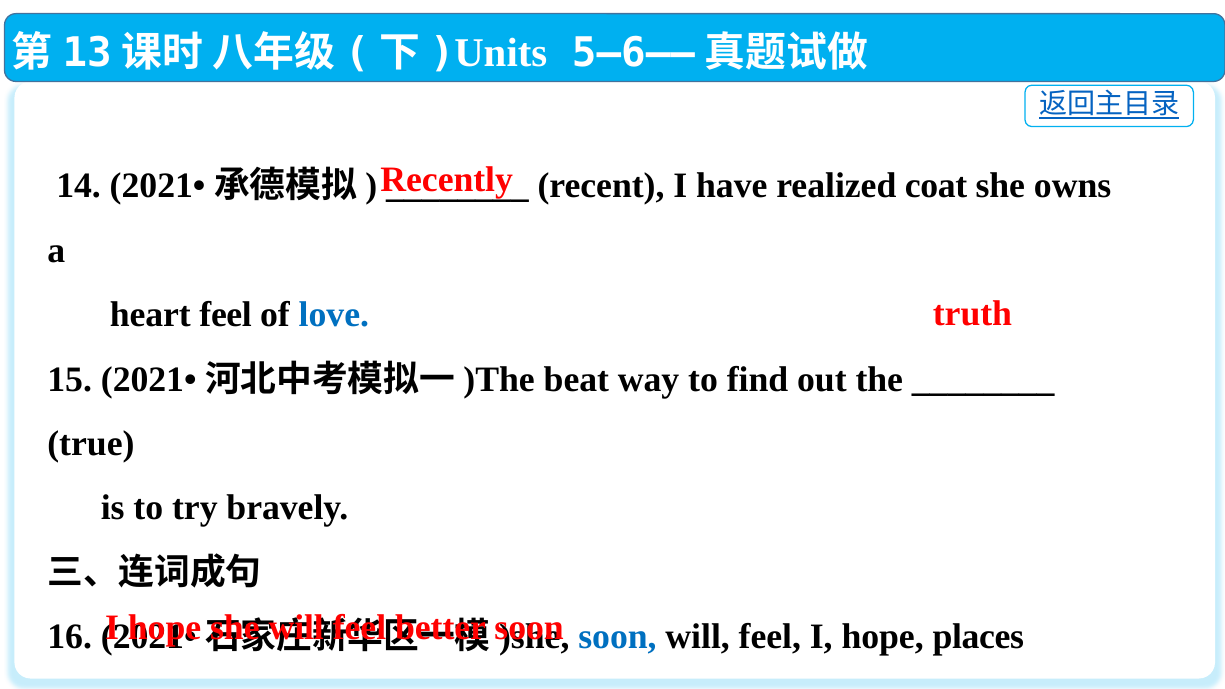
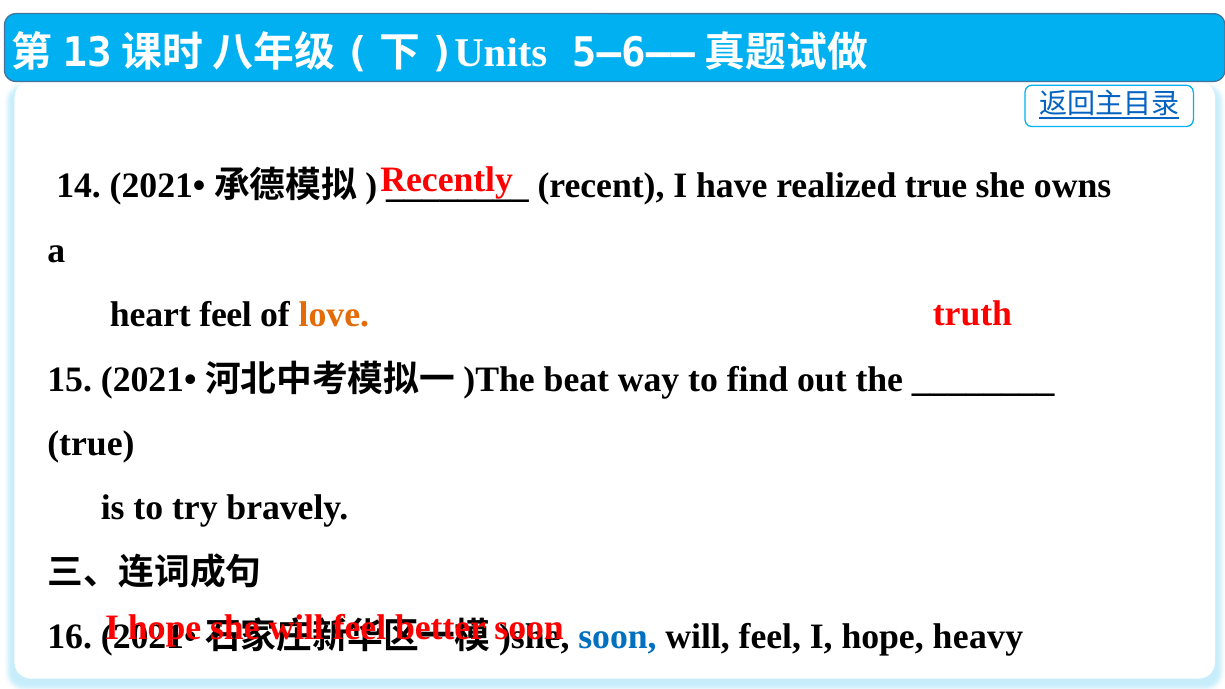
realized coat: coat -> true
love colour: blue -> orange
places: places -> heavy
